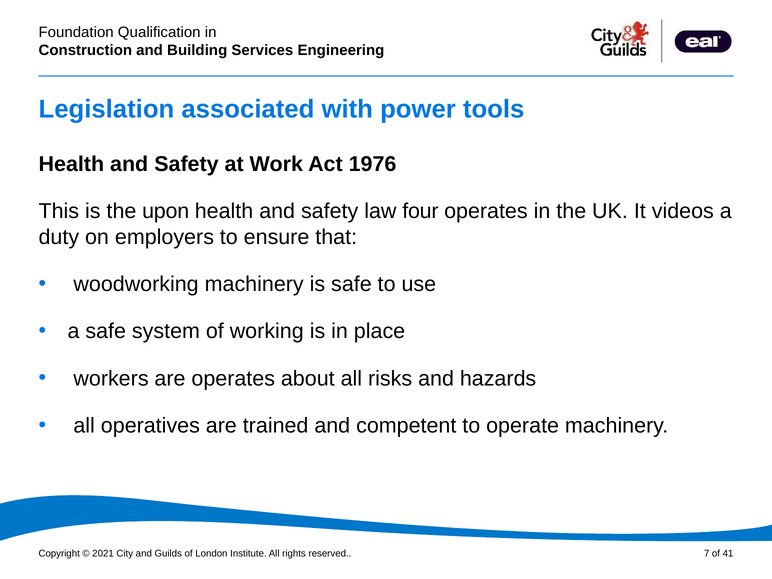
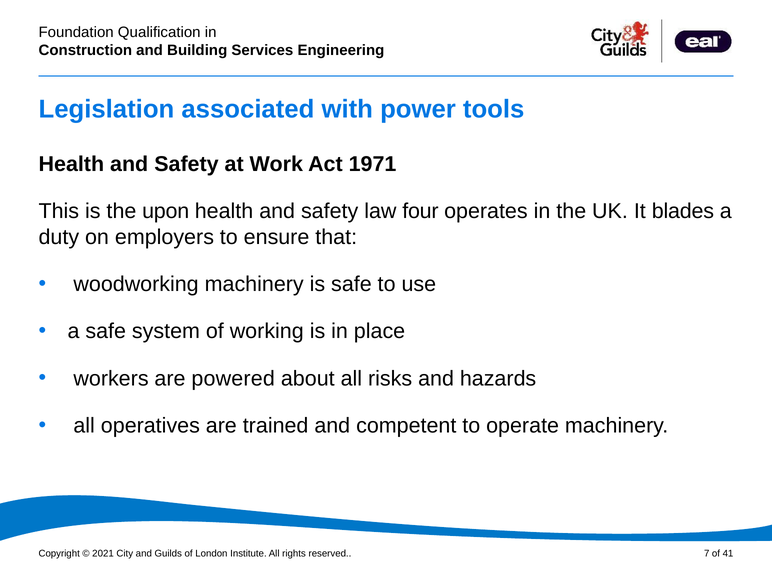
1976: 1976 -> 1971
videos: videos -> blades
are operates: operates -> powered
